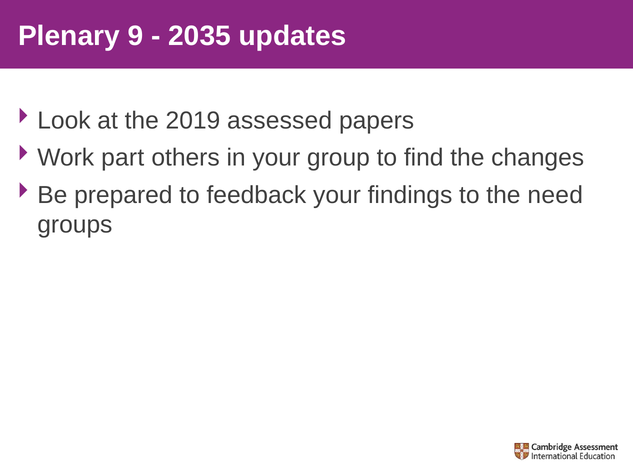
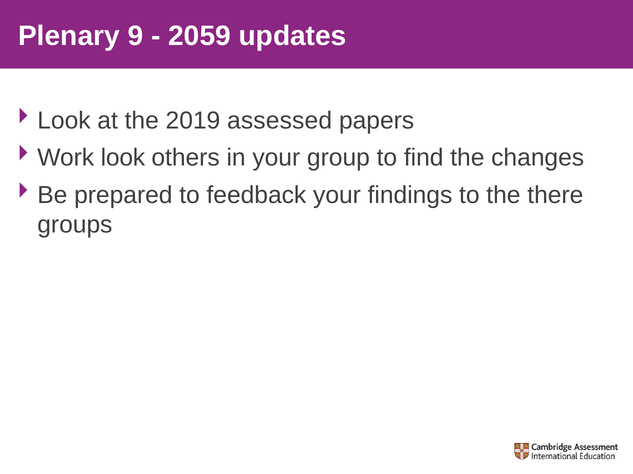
2035: 2035 -> 2059
part: part -> look
need: need -> there
